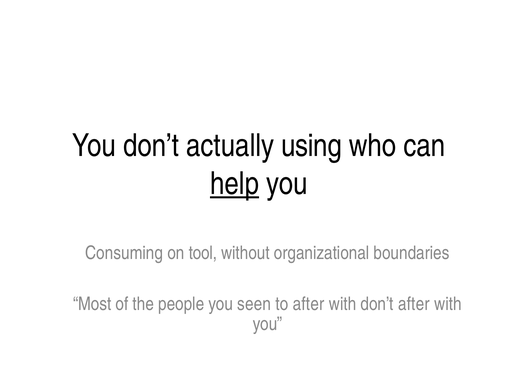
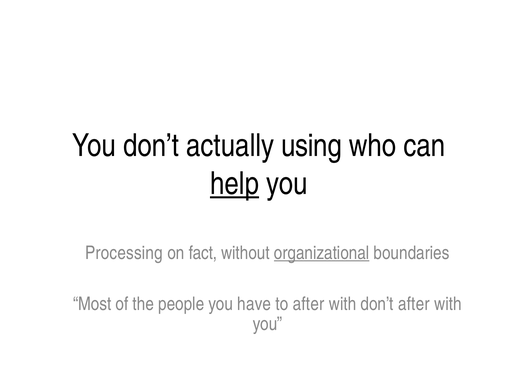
Consuming: Consuming -> Processing
tool: tool -> fact
organizational underline: none -> present
seen: seen -> have
